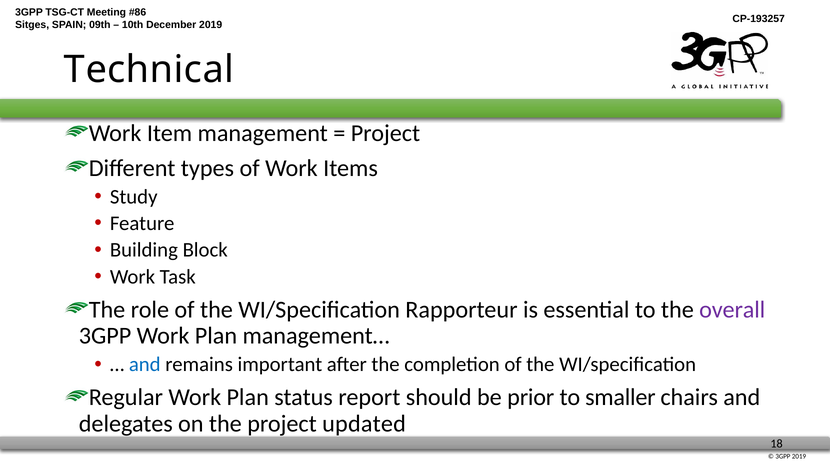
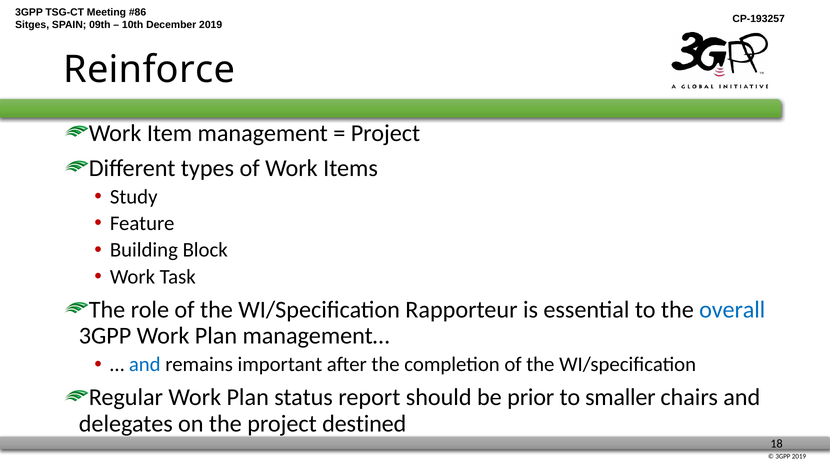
Technical: Technical -> Reinforce
overall colour: purple -> blue
updated: updated -> destined
